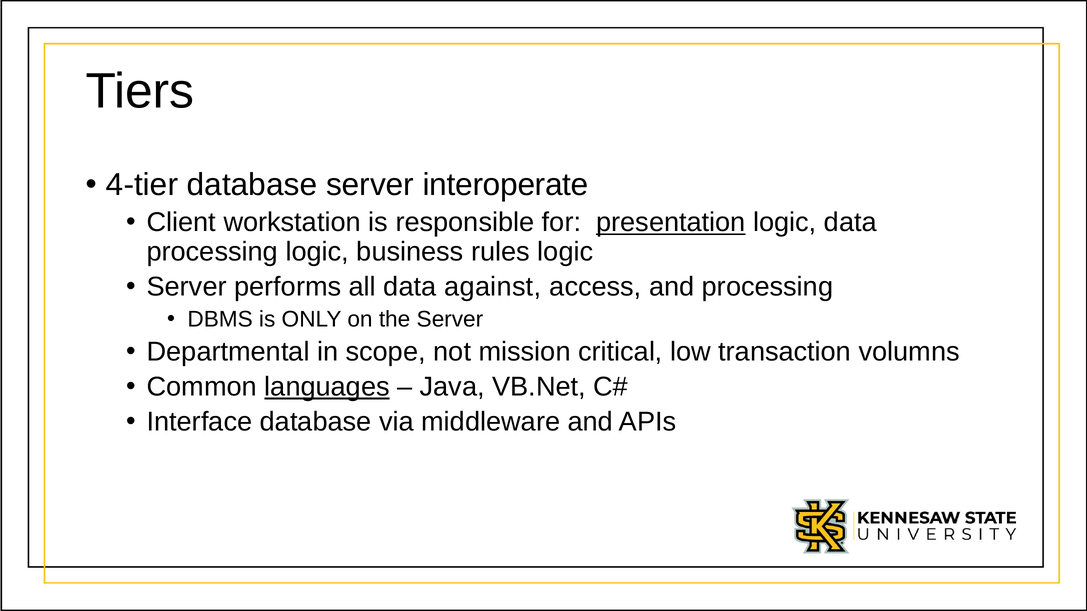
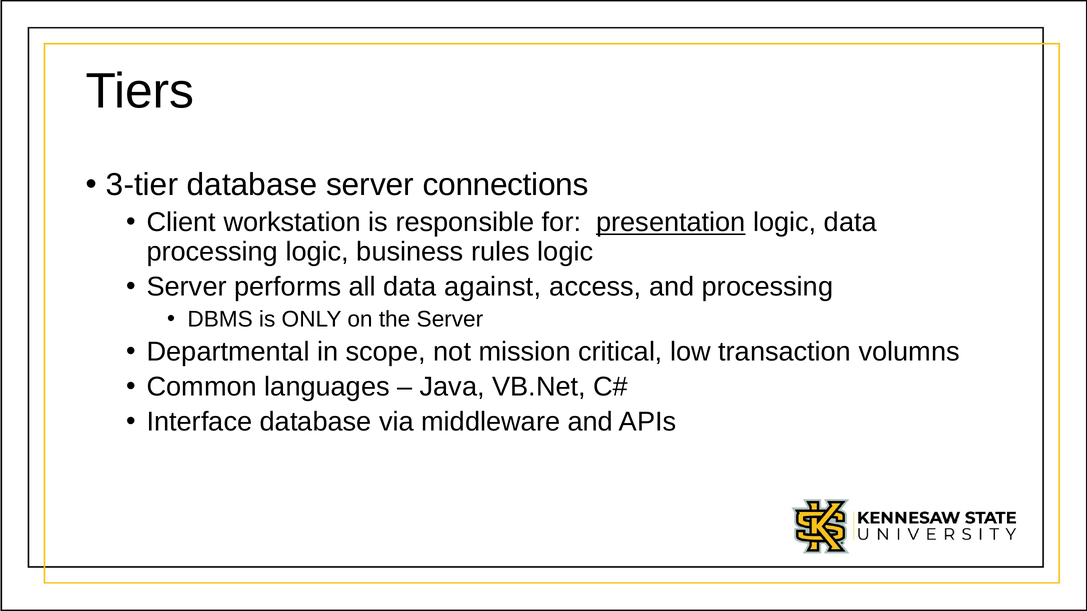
4-tier: 4-tier -> 3-tier
interoperate: interoperate -> connections
languages underline: present -> none
